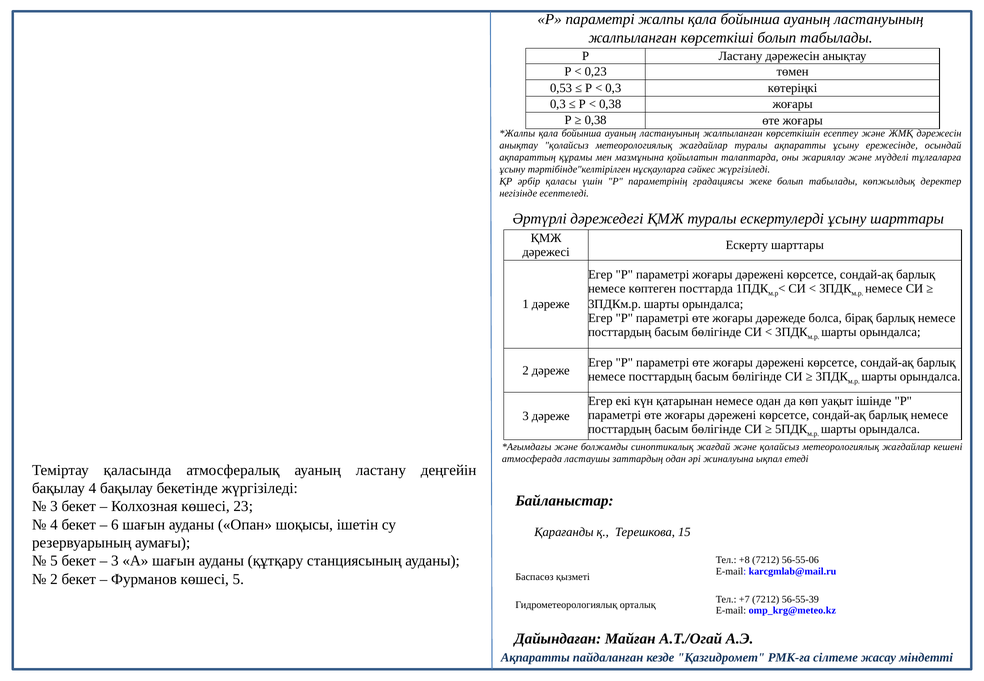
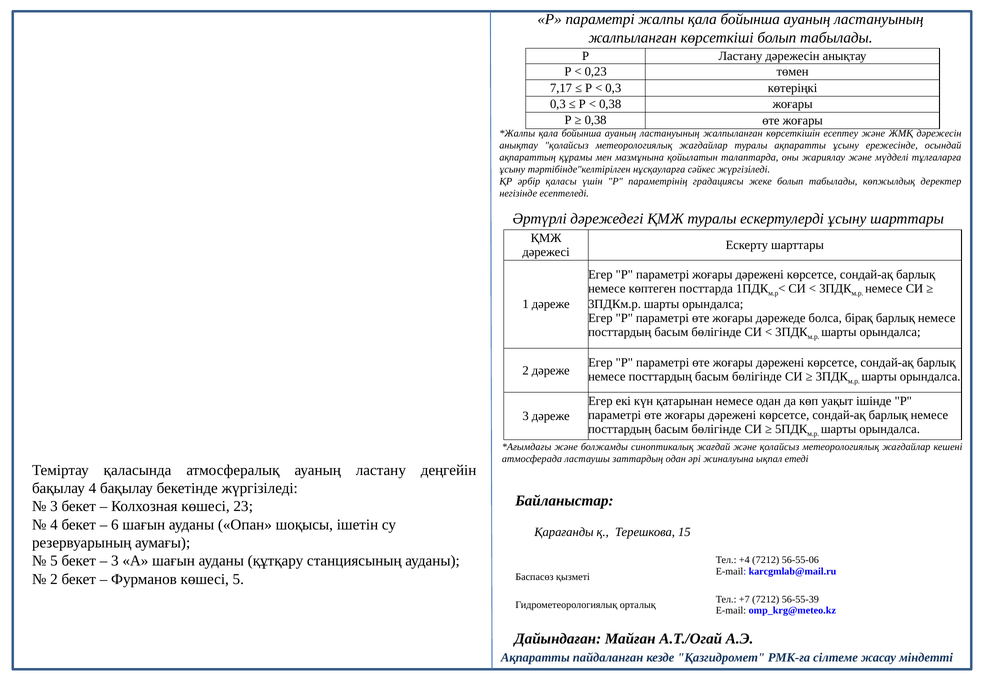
0,53: 0,53 -> 7,17
+8: +8 -> +4
